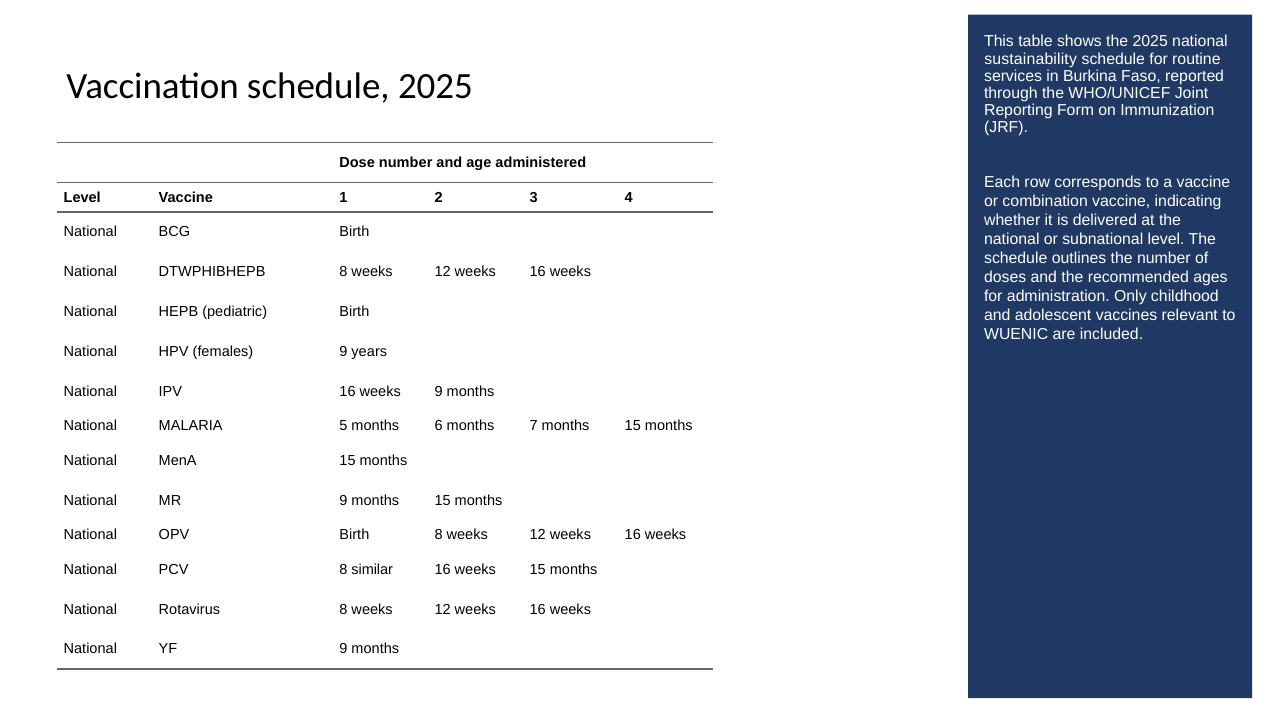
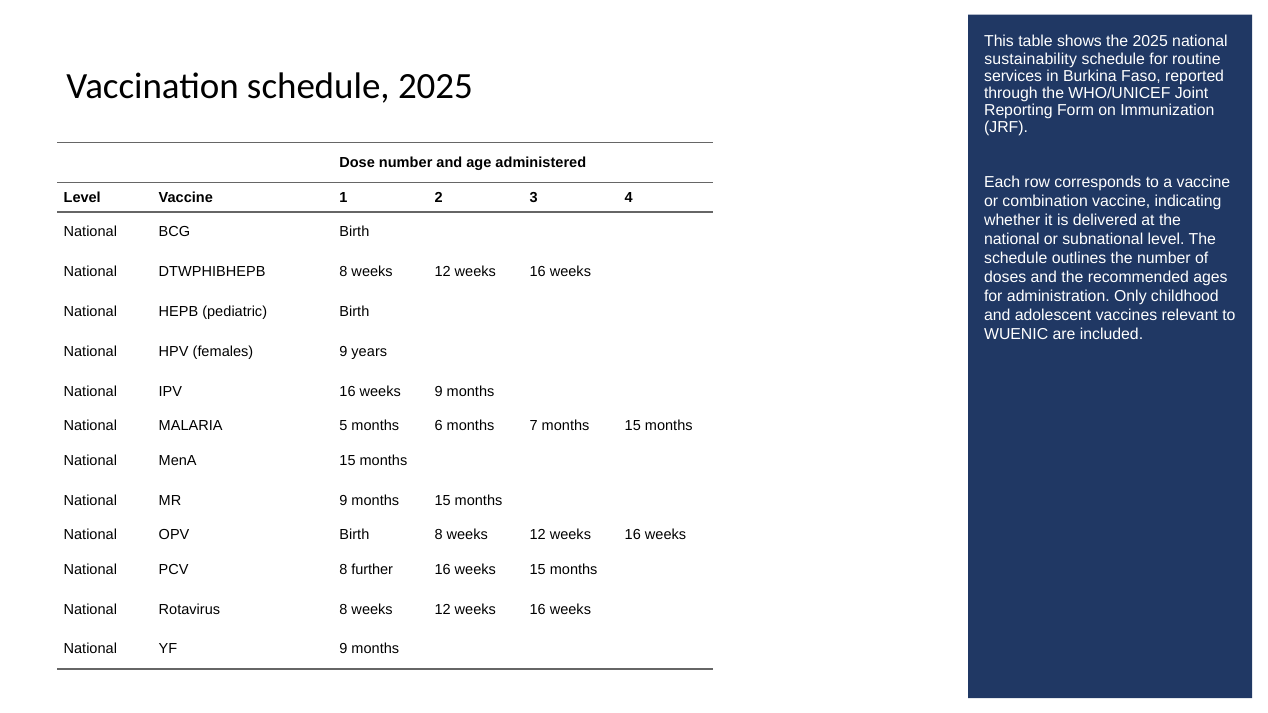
similar: similar -> further
